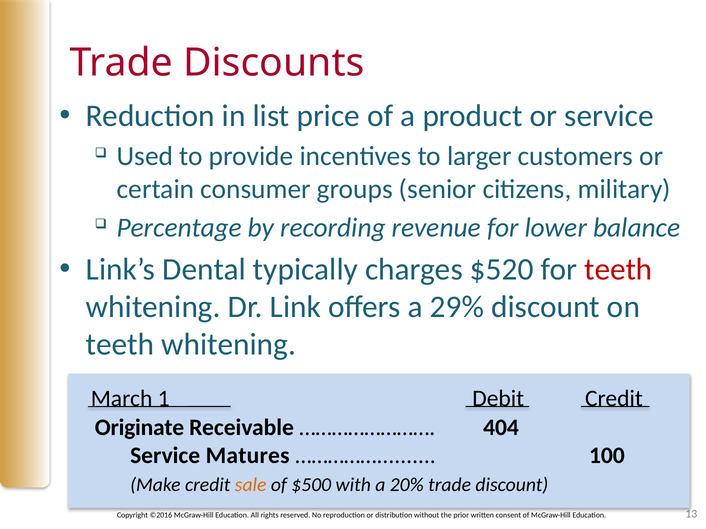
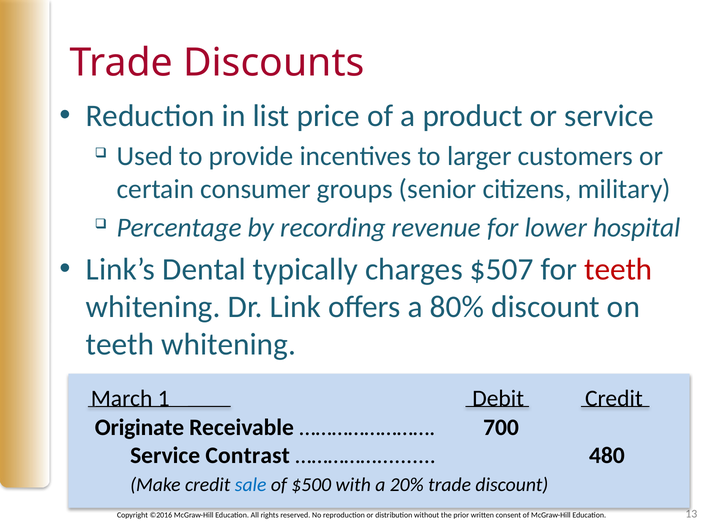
balance: balance -> hospital
$520: $520 -> $507
29%: 29% -> 80%
404: 404 -> 700
Matures: Matures -> Contrast
100: 100 -> 480
sale colour: orange -> blue
